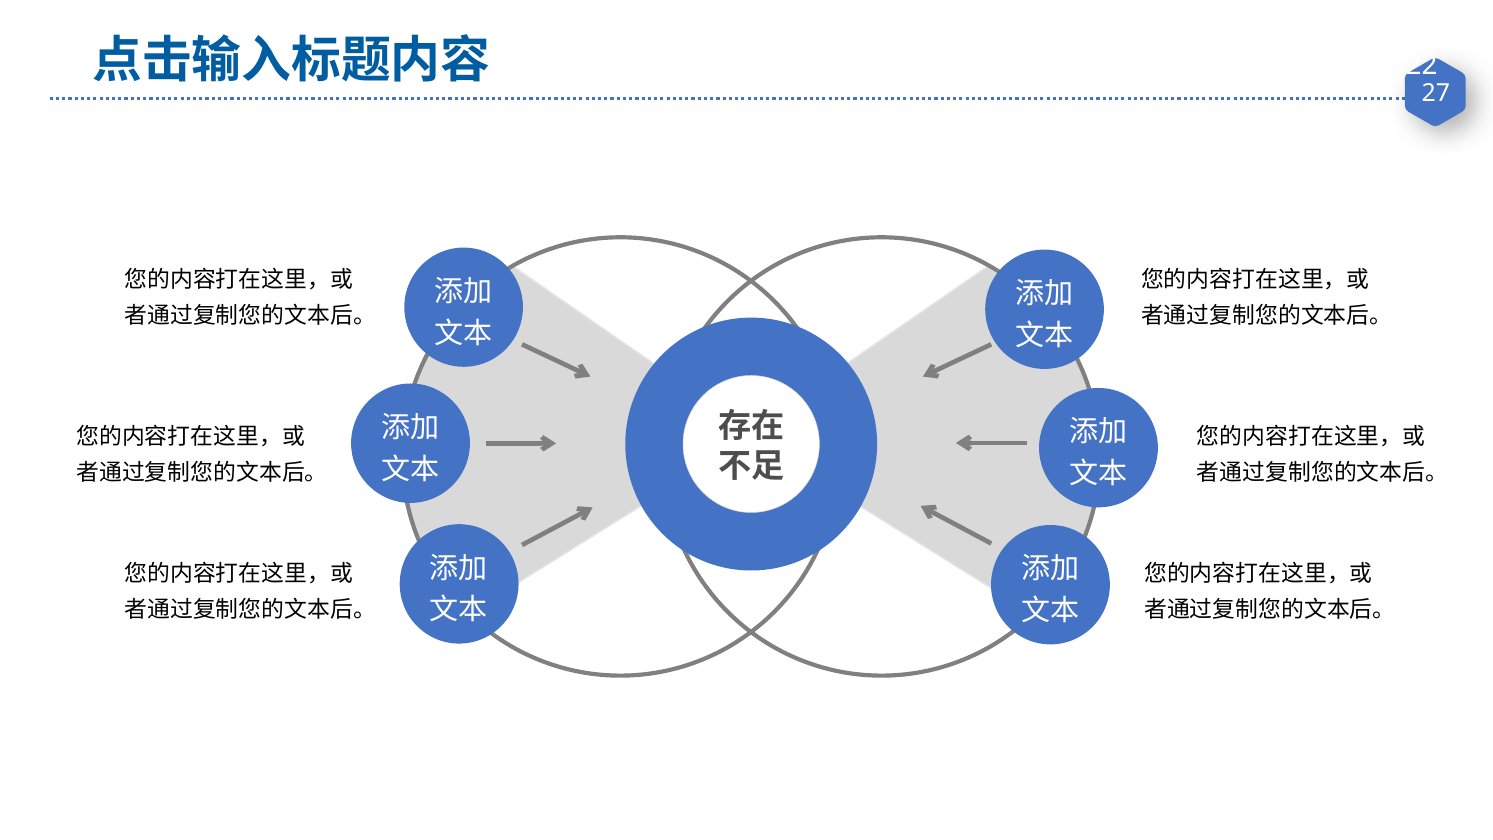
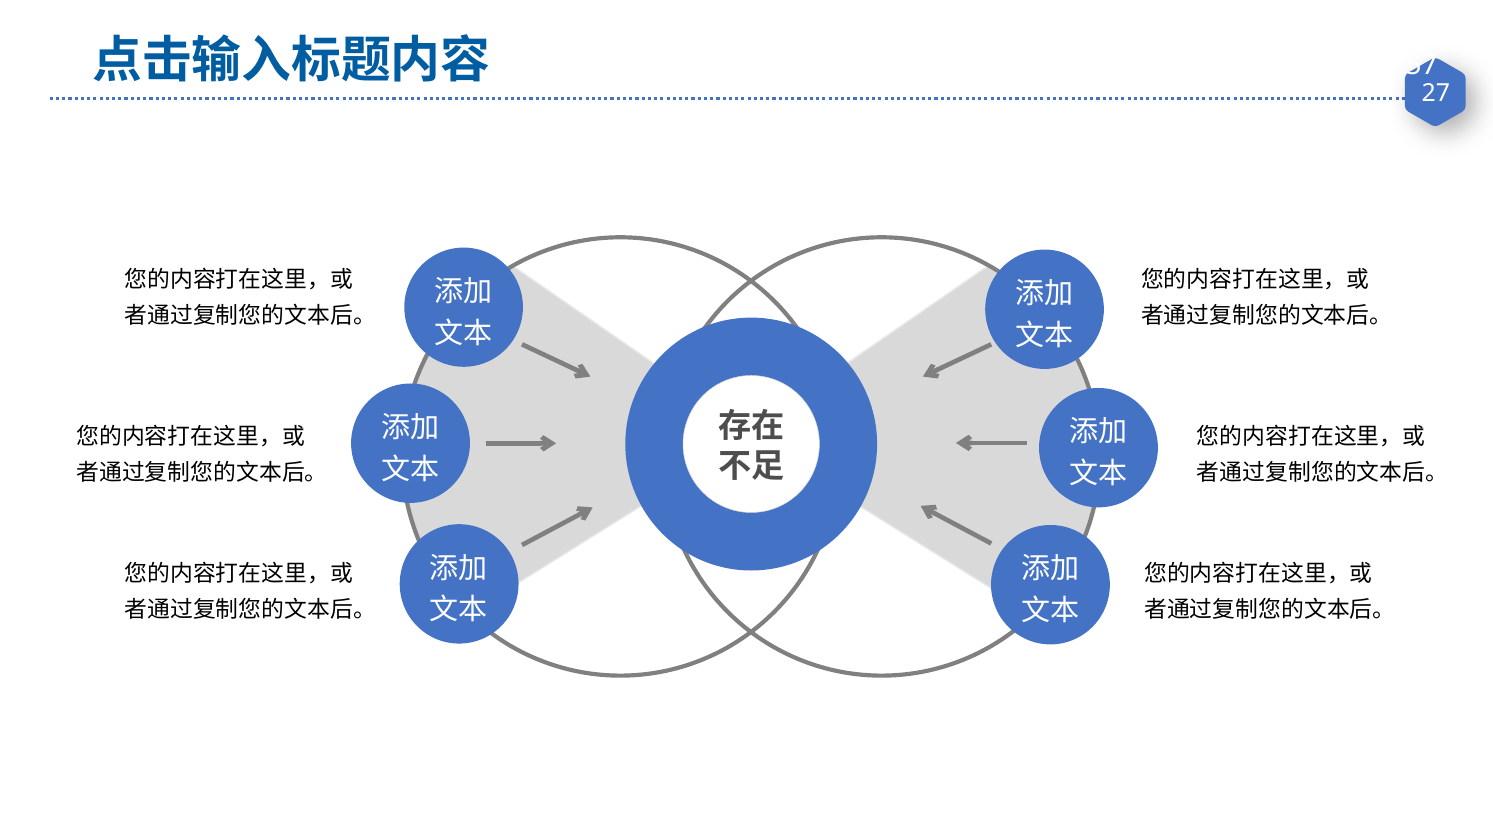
22: 22 -> 57
